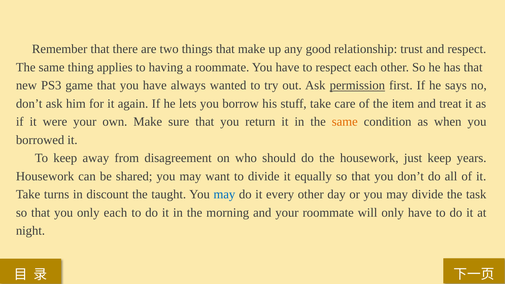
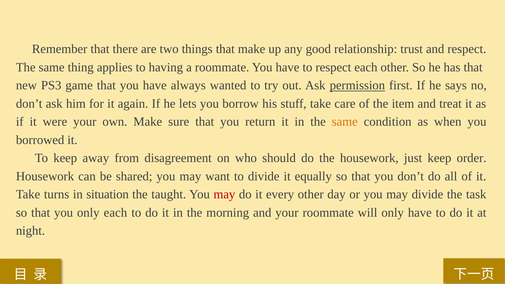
years: years -> order
discount: discount -> situation
may at (224, 194) colour: blue -> red
